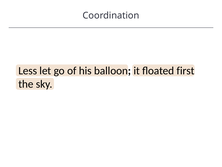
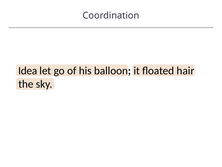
Less: Less -> Idea
first: first -> hair
